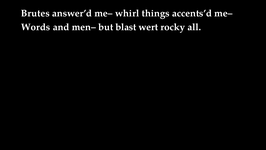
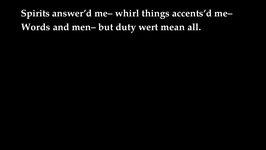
Brutes: Brutes -> Spirits
blast: blast -> duty
rocky: rocky -> mean
